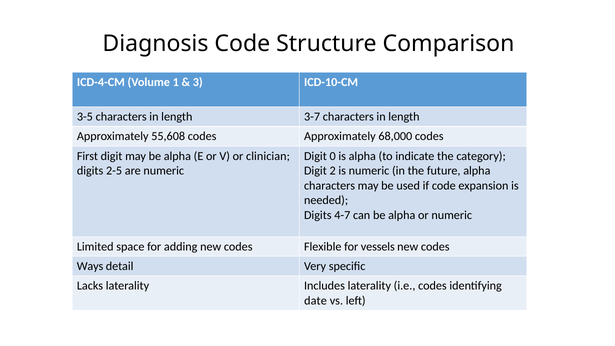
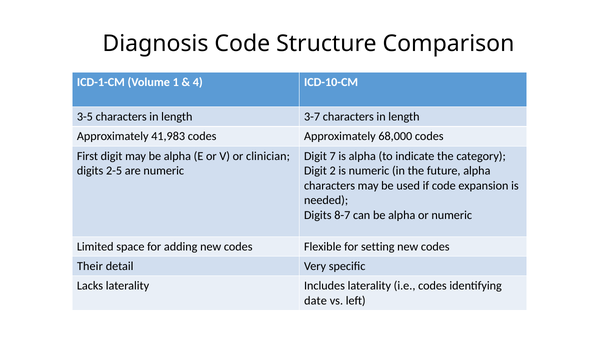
ICD-4-CM: ICD-4-CM -> ICD-1-CM
3: 3 -> 4
55,608: 55,608 -> 41,983
0: 0 -> 7
4-7: 4-7 -> 8-7
vessels: vessels -> setting
Ways: Ways -> Their
